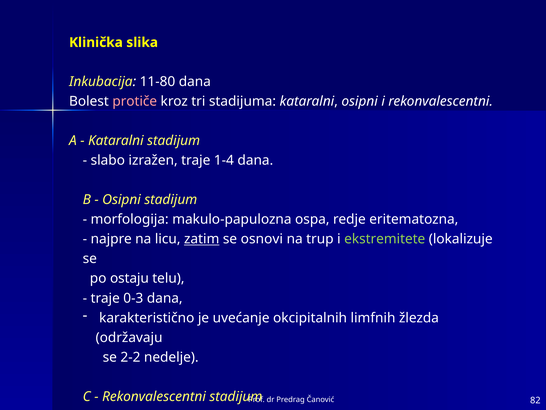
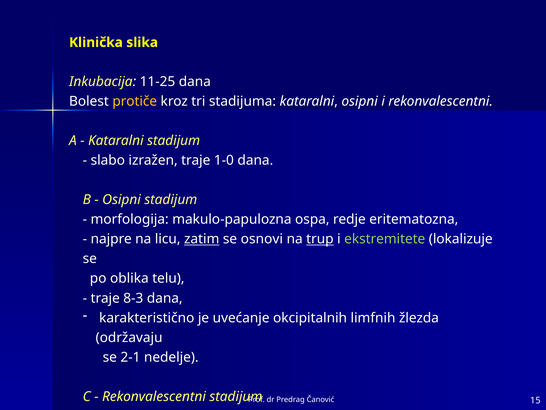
11-80: 11-80 -> 11-25
protiče colour: pink -> yellow
1-4: 1-4 -> 1-0
trup underline: none -> present
ostaju: ostaju -> oblika
0-3: 0-3 -> 8-3
2-2: 2-2 -> 2-1
82: 82 -> 15
